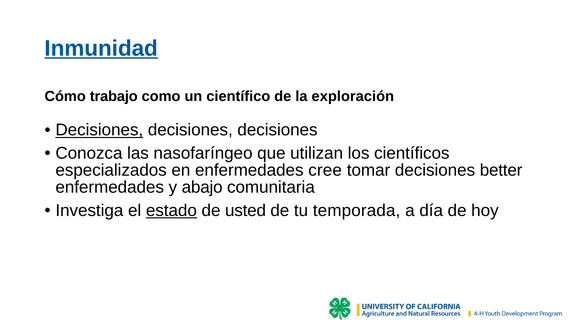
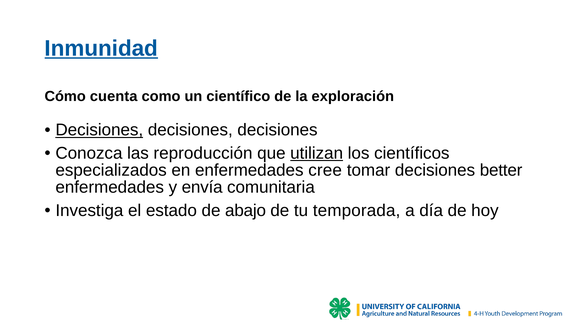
trabajo: trabajo -> cuenta
nasofaríngeo: nasofaríngeo -> reproducción
utilizan underline: none -> present
abajo: abajo -> envía
estado underline: present -> none
usted: usted -> abajo
